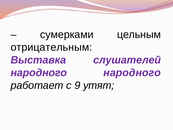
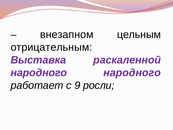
сумерками: сумерками -> внезапном
слушателей: слушателей -> раскаленной
утят: утят -> росли
